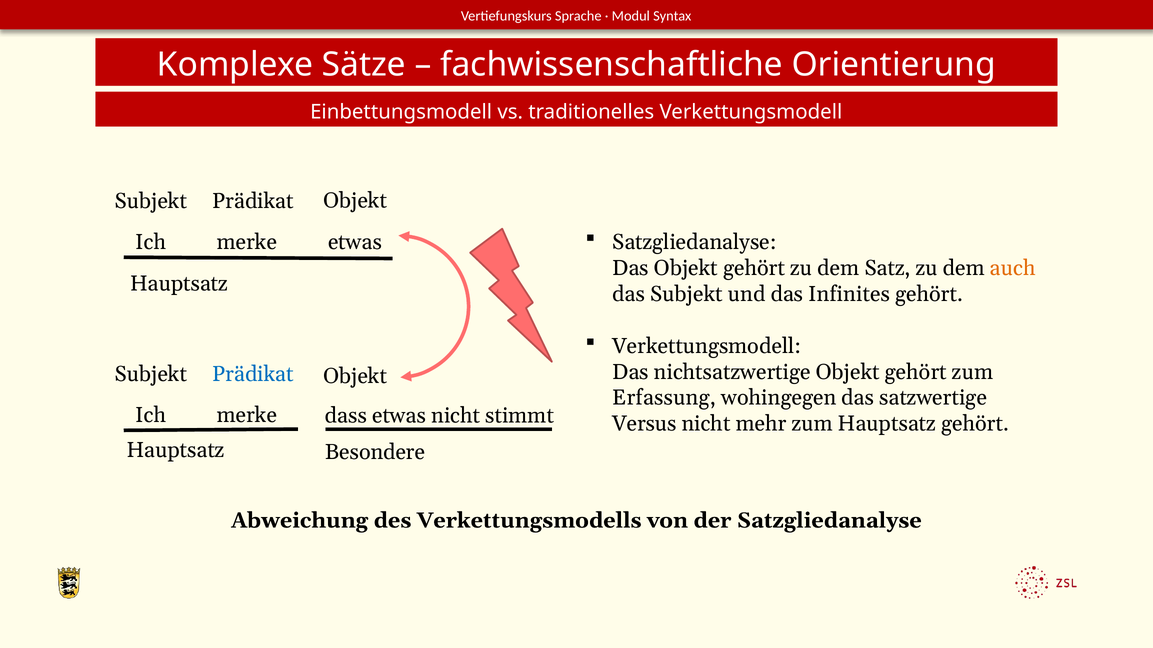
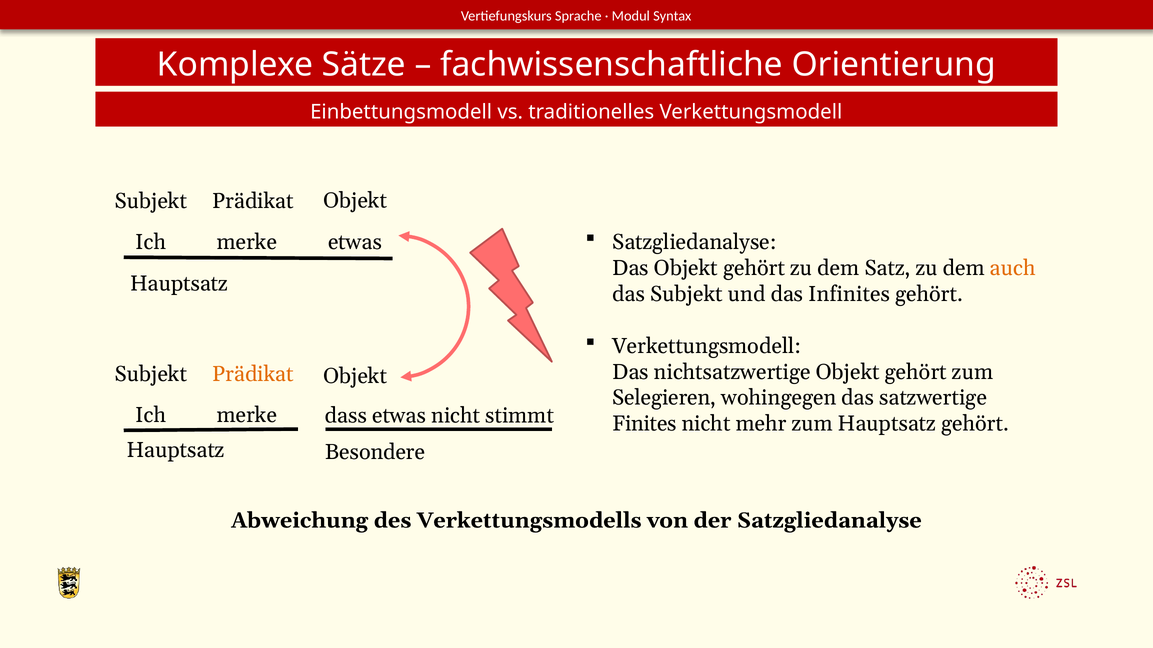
Prädikat at (253, 374) colour: blue -> orange
Erfassung: Erfassung -> Selegieren
Versus: Versus -> Finites
